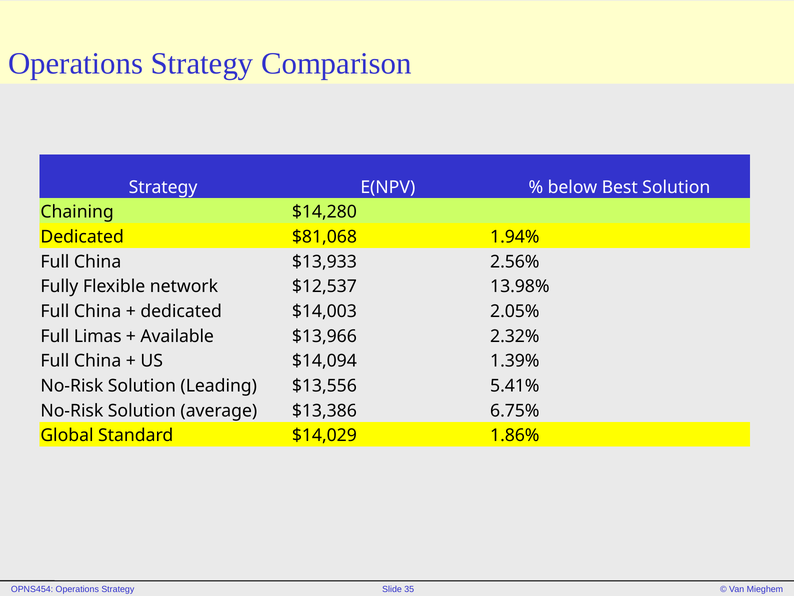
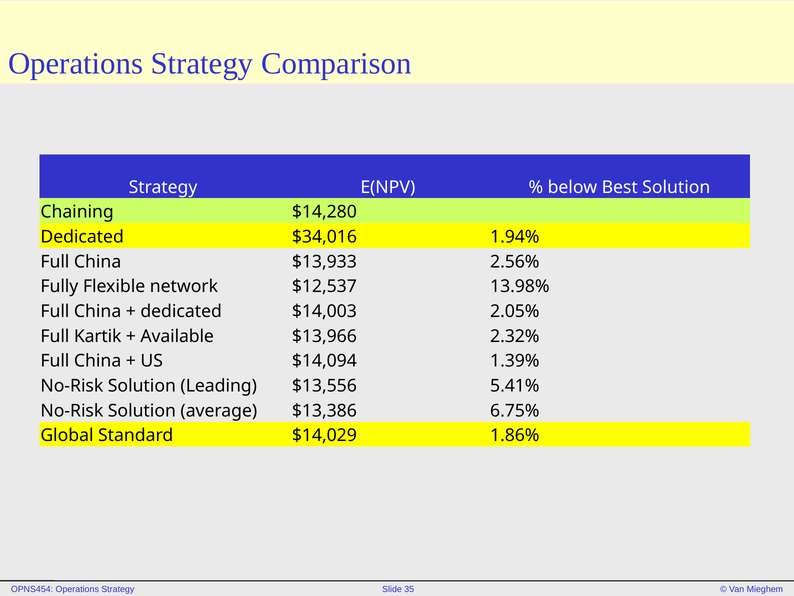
$81,068: $81,068 -> $34,016
Limas: Limas -> Kartik
